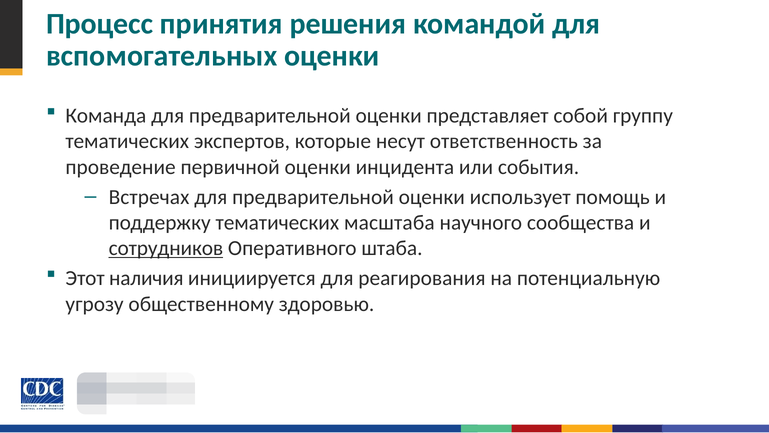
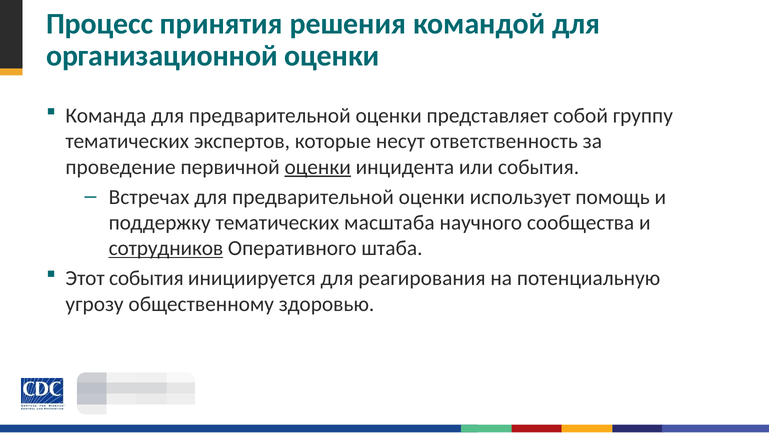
вспомогательных: вспомогательных -> организационной
оценки at (318, 167) underline: none -> present
Этот наличия: наличия -> события
